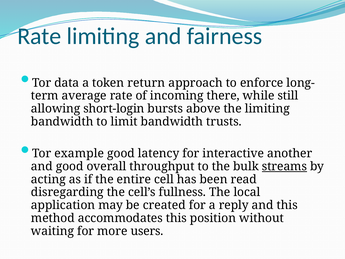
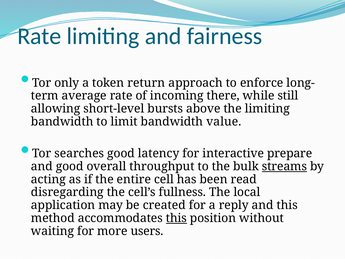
data: data -> only
short-login: short-login -> short-level
trusts: trusts -> value
example: example -> searches
another: another -> prepare
this at (176, 218) underline: none -> present
